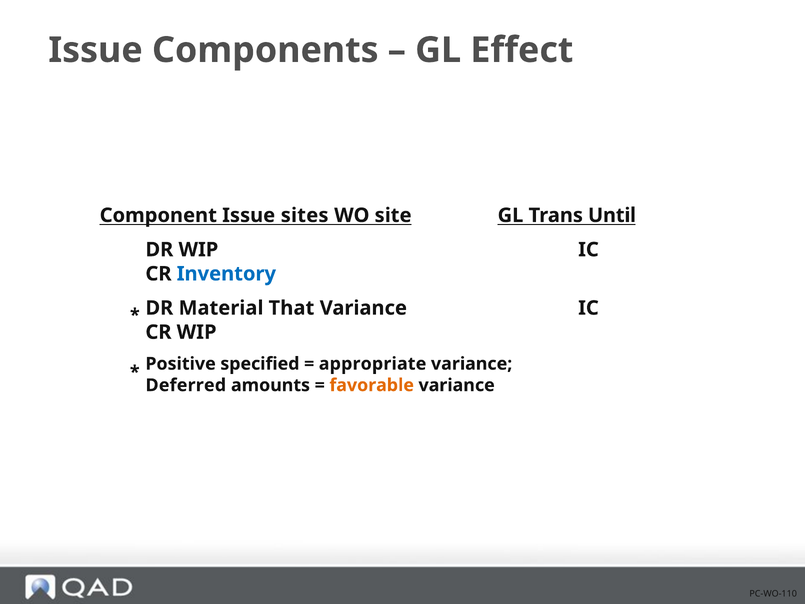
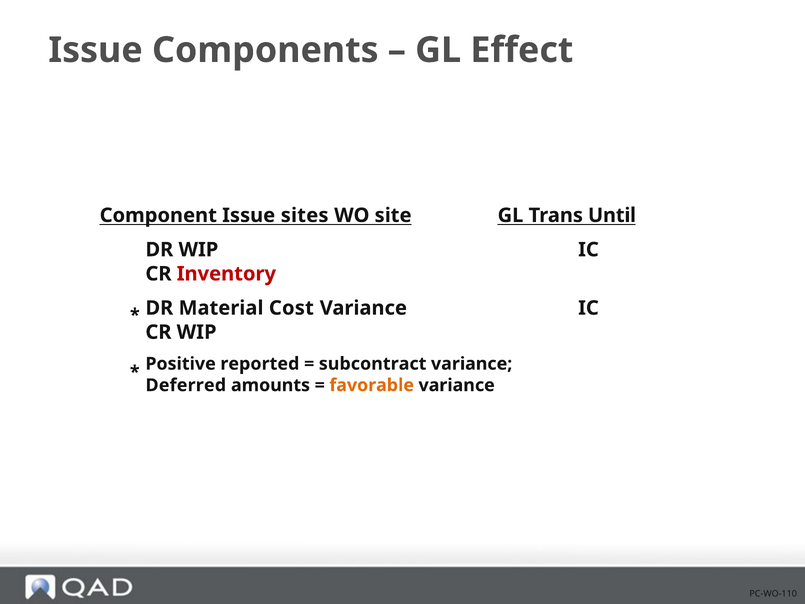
Inventory colour: blue -> red
That: That -> Cost
specified: specified -> reported
appropriate: appropriate -> subcontract
